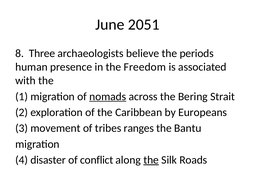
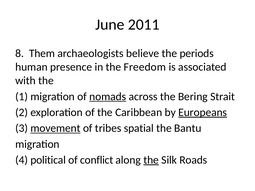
2051: 2051 -> 2011
Three: Three -> Them
Europeans underline: none -> present
movement underline: none -> present
ranges: ranges -> spatial
disaster: disaster -> political
